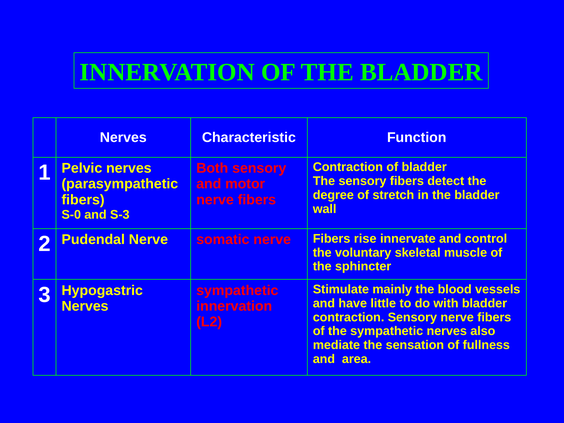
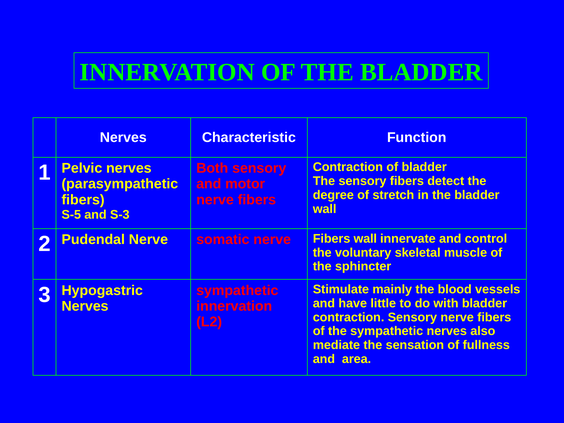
S-0: S-0 -> S-5
Fibers rise: rise -> wall
